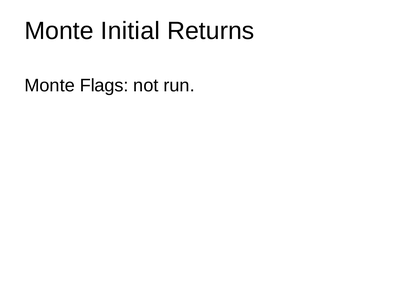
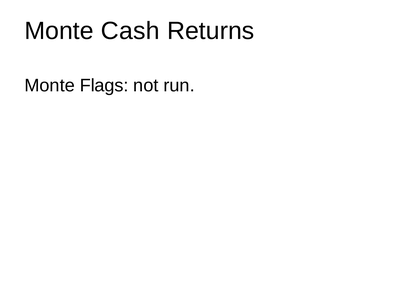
Initial: Initial -> Cash
